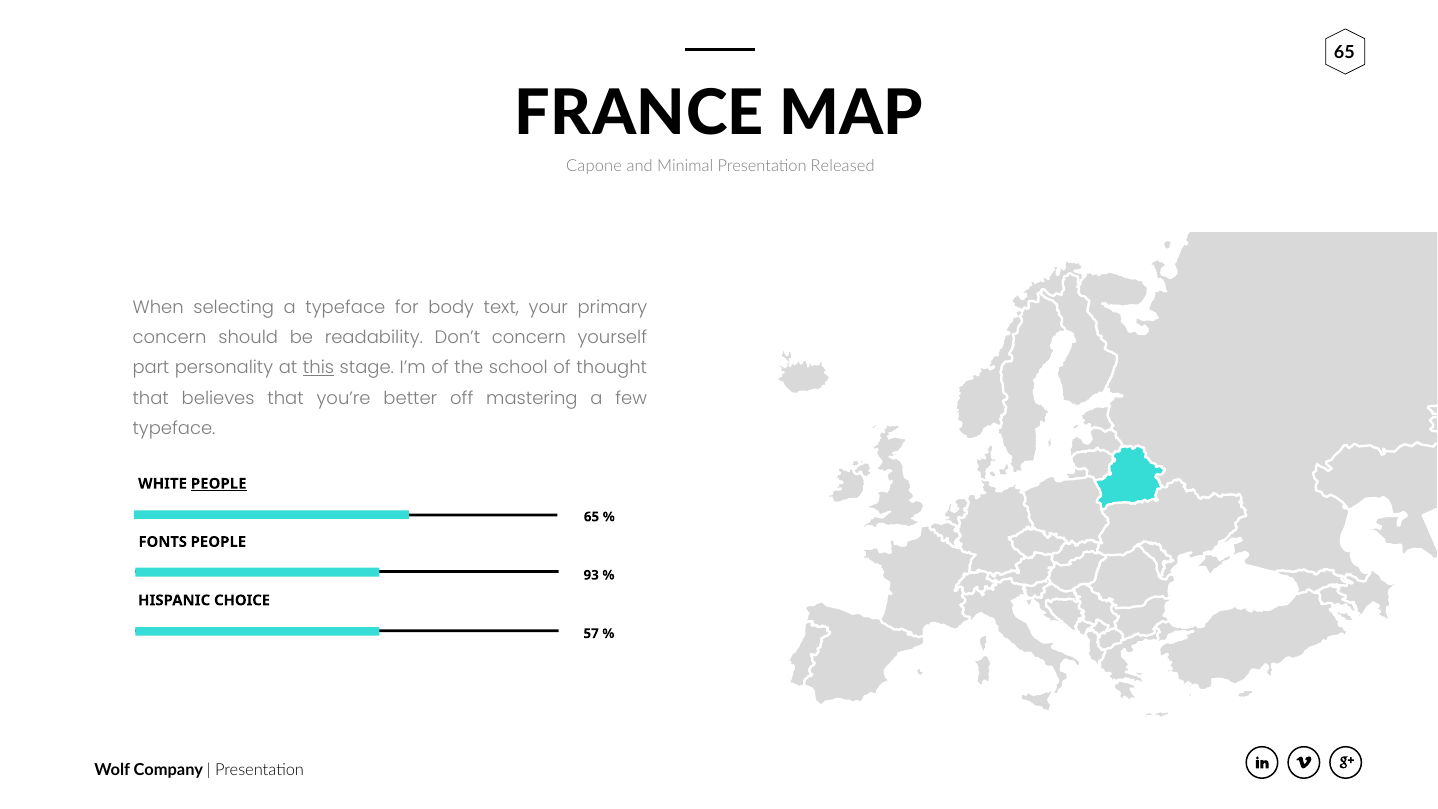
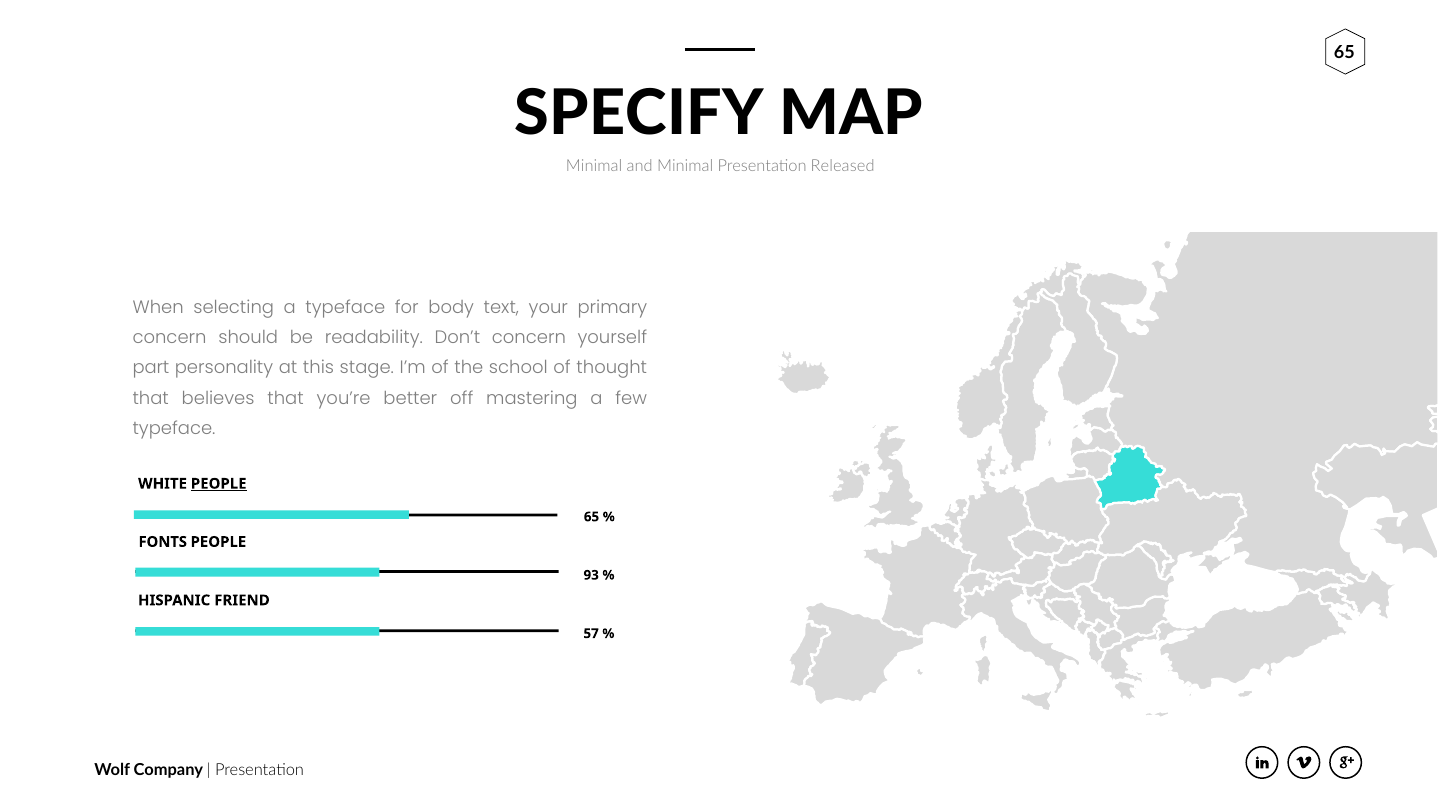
FRANCE: FRANCE -> SPECIFY
Capone at (594, 166): Capone -> Minimal
this underline: present -> none
CHOICE: CHOICE -> FRIEND
